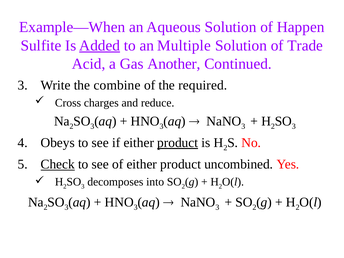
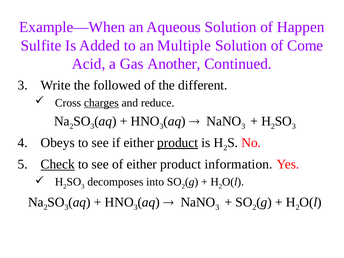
Added underline: present -> none
Trade: Trade -> Come
combine: combine -> followed
required: required -> different
charges underline: none -> present
uncombined: uncombined -> information
